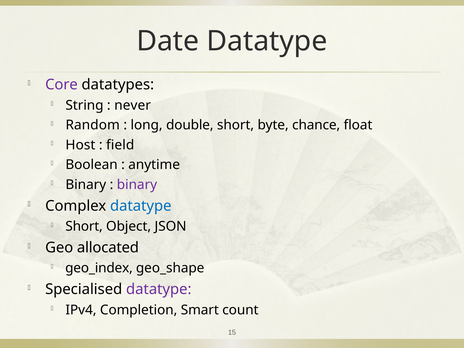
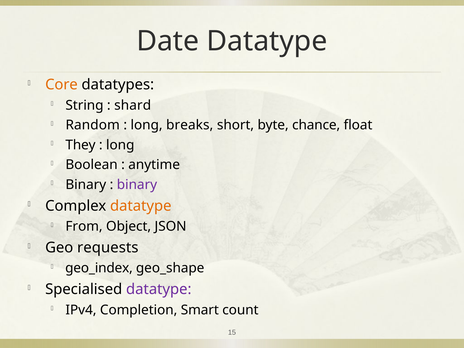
Core colour: purple -> orange
never: never -> shard
double: double -> breaks
Host: Host -> They
field at (120, 145): field -> long
datatype at (141, 206) colour: blue -> orange
Short at (84, 226): Short -> From
allocated: allocated -> requests
